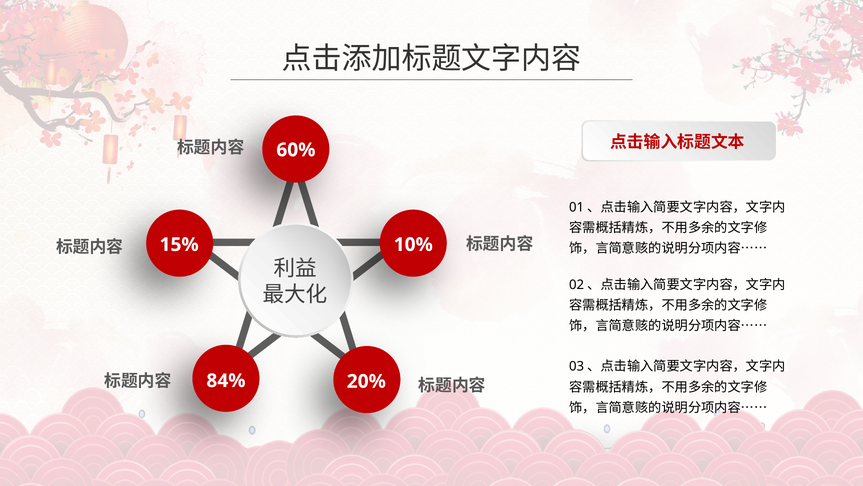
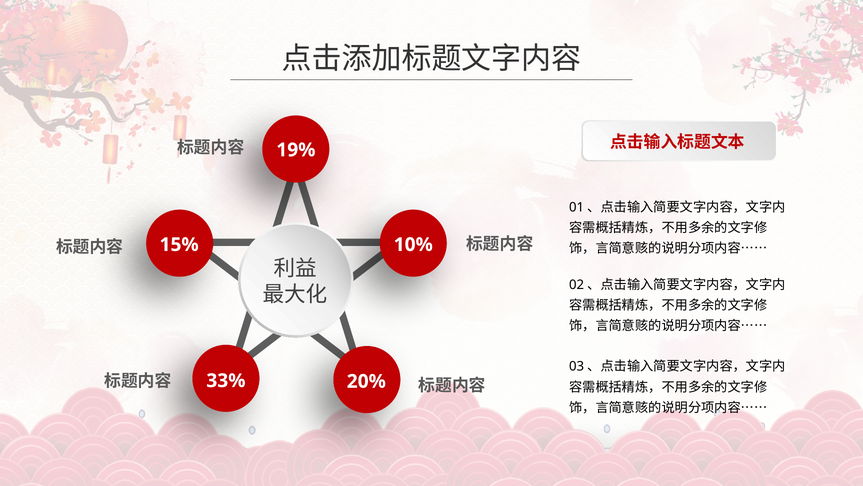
60%: 60% -> 19%
84%: 84% -> 33%
